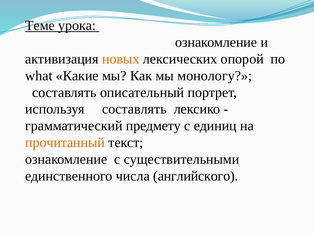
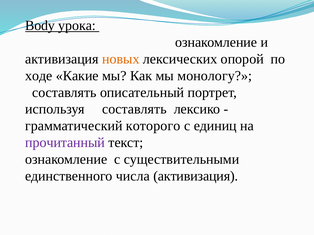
Теме: Теме -> Body
what: what -> ходе
предмету: предмету -> которого
прочитанный colour: orange -> purple
числа английского: английского -> активизация
